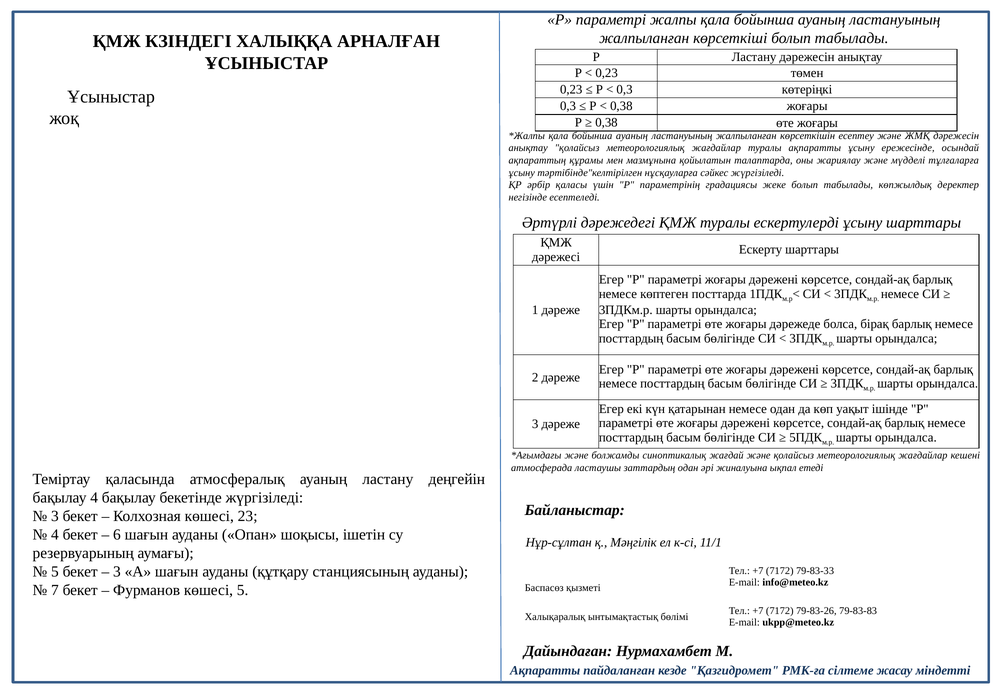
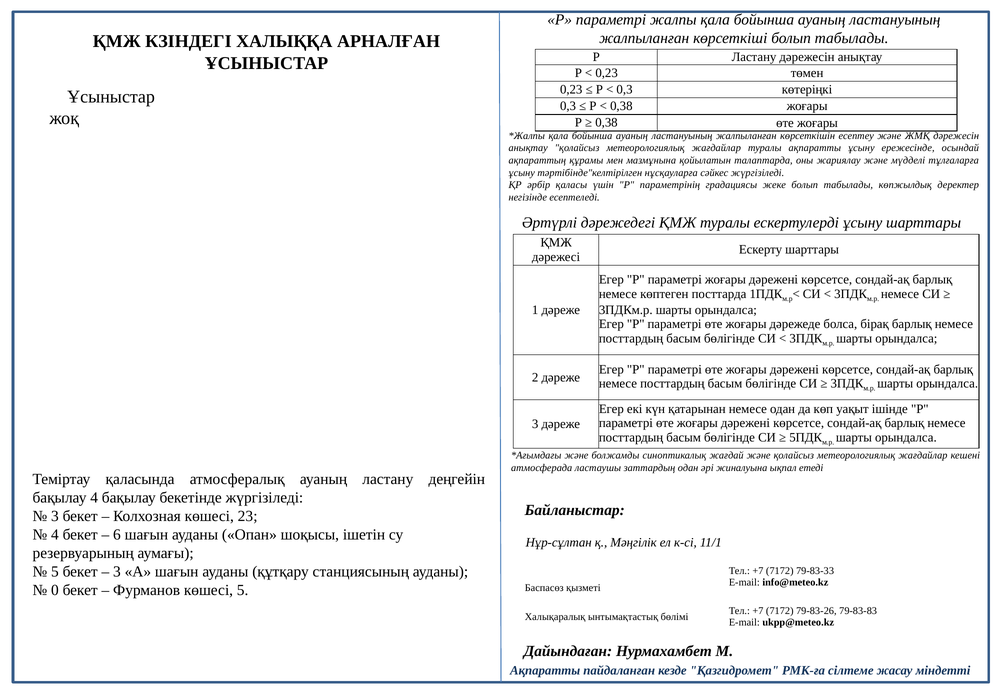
7: 7 -> 0
